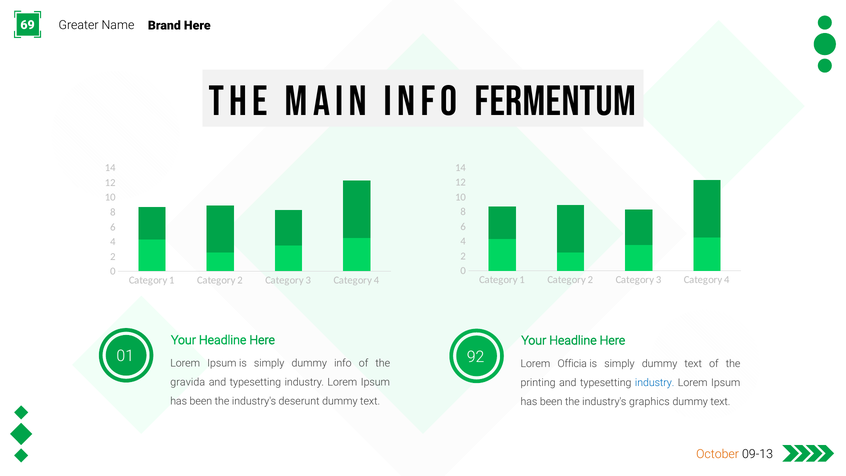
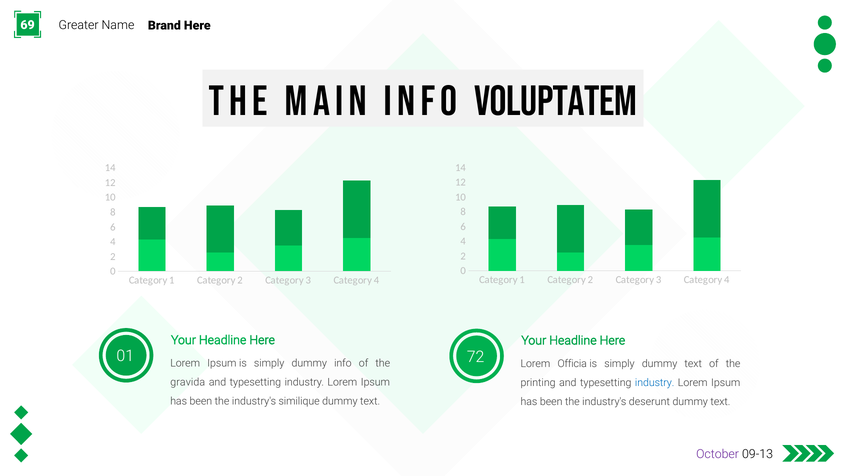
fermentum: fermentum -> voluptatem
92: 92 -> 72
deserunt: deserunt -> similique
graphics: graphics -> deserunt
October colour: orange -> purple
